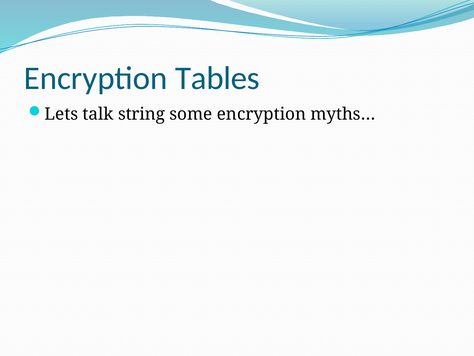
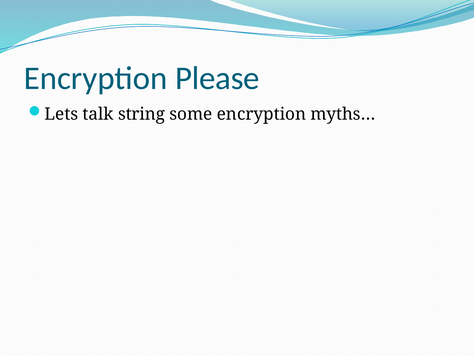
Tables: Tables -> Please
